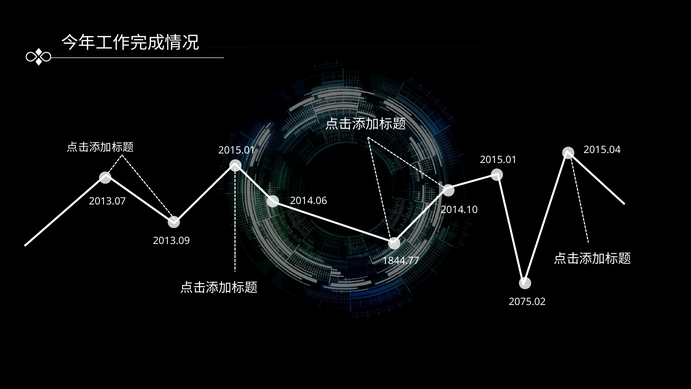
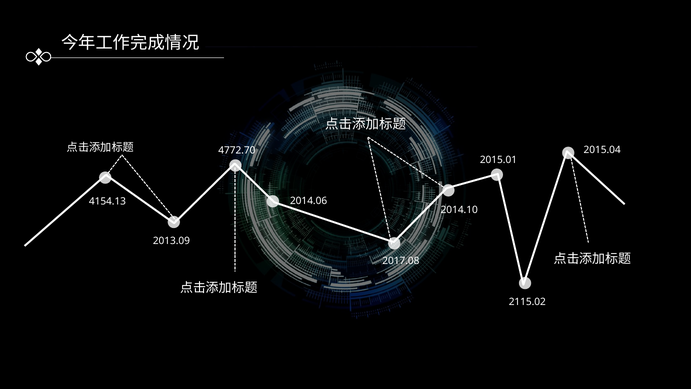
2015.01 at (237, 150): 2015.01 -> 4772.70
2013.07: 2013.07 -> 4154.13
1844.77: 1844.77 -> 2017.08
2075.02: 2075.02 -> 2115.02
